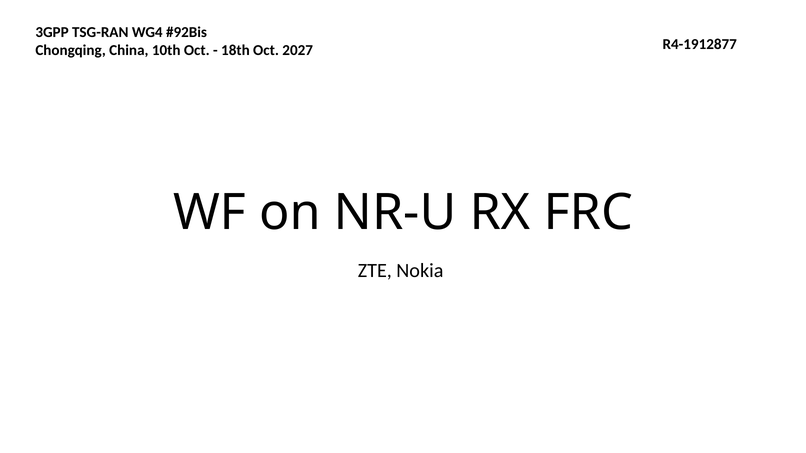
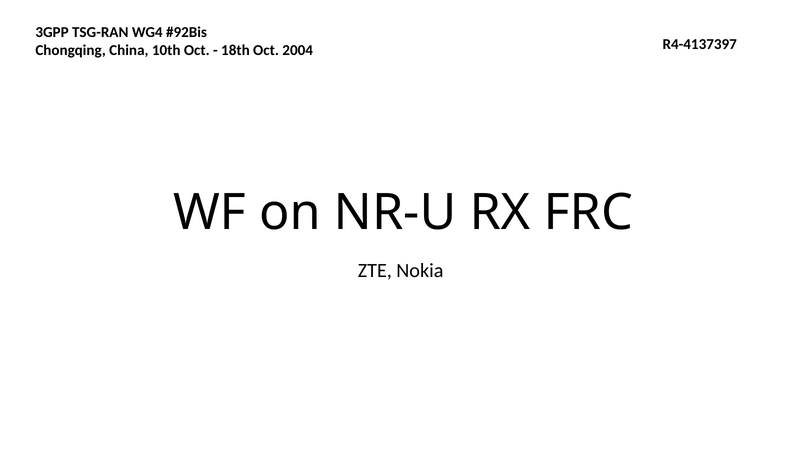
R4-1912877: R4-1912877 -> R4-4137397
2027: 2027 -> 2004
